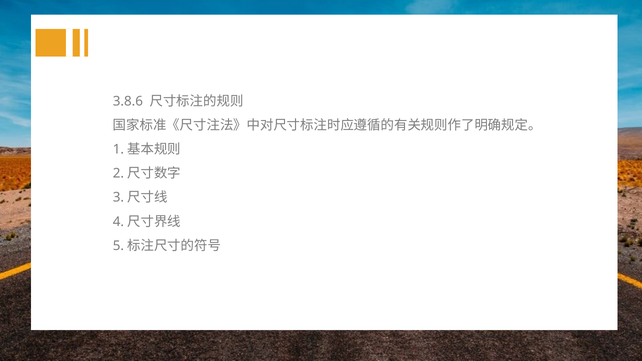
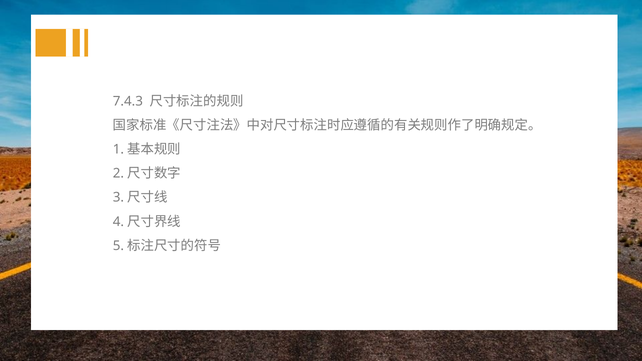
3.8.6: 3.8.6 -> 7.4.3
